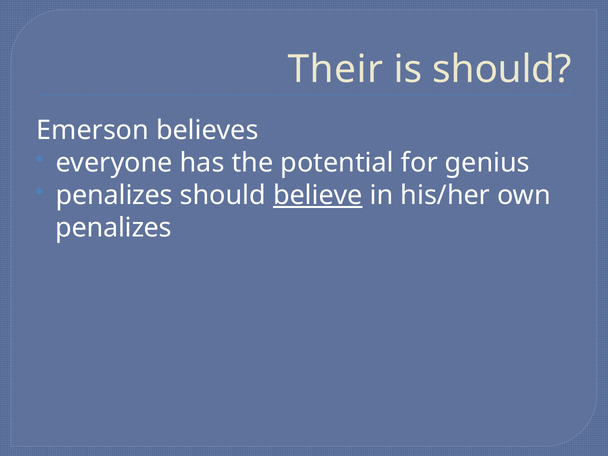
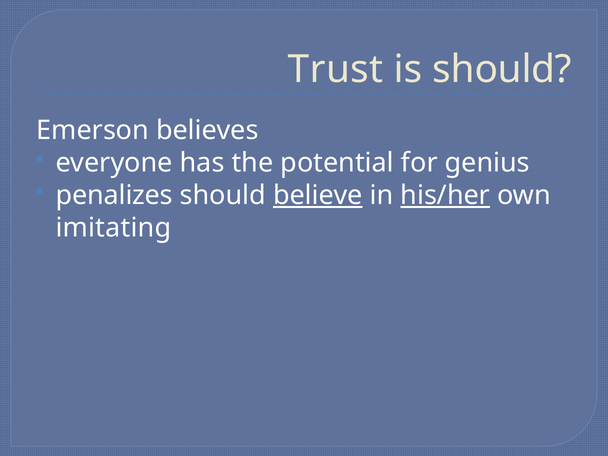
Their: Their -> Trust
his/her underline: none -> present
penalizes at (114, 228): penalizes -> imitating
